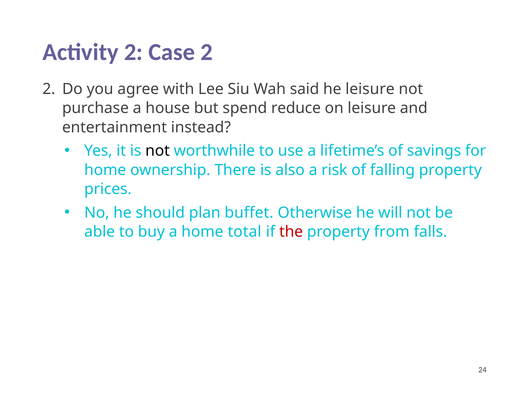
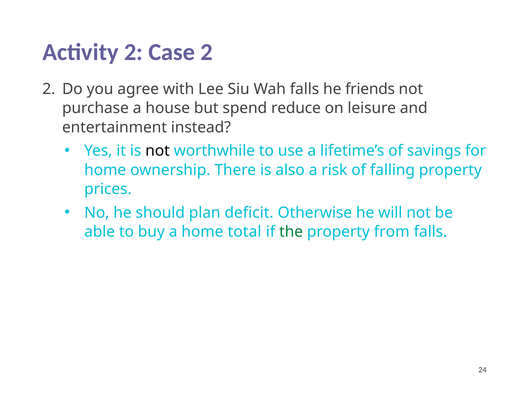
Wah said: said -> falls
he leisure: leisure -> friends
buffet: buffet -> deficit
the colour: red -> green
